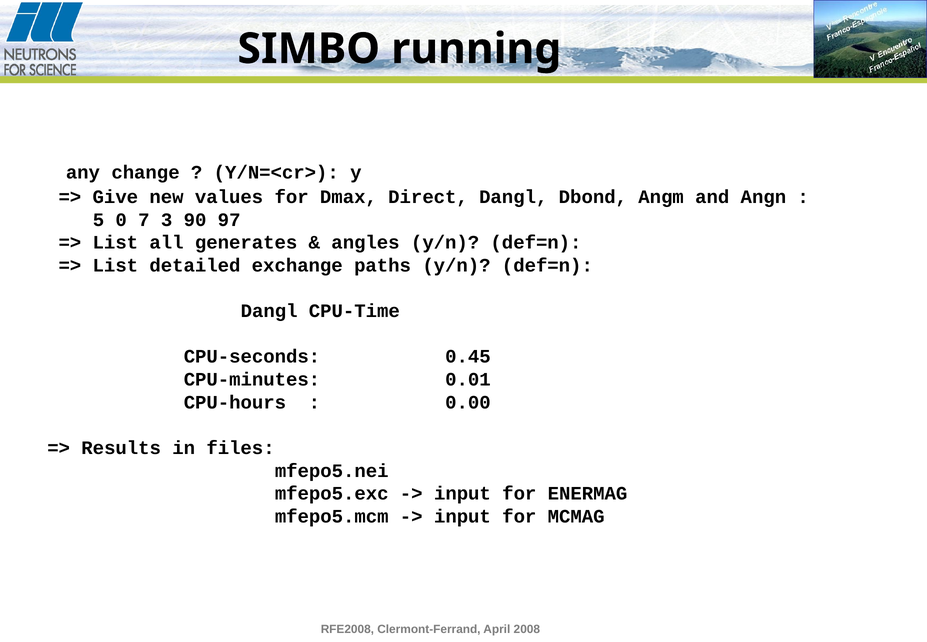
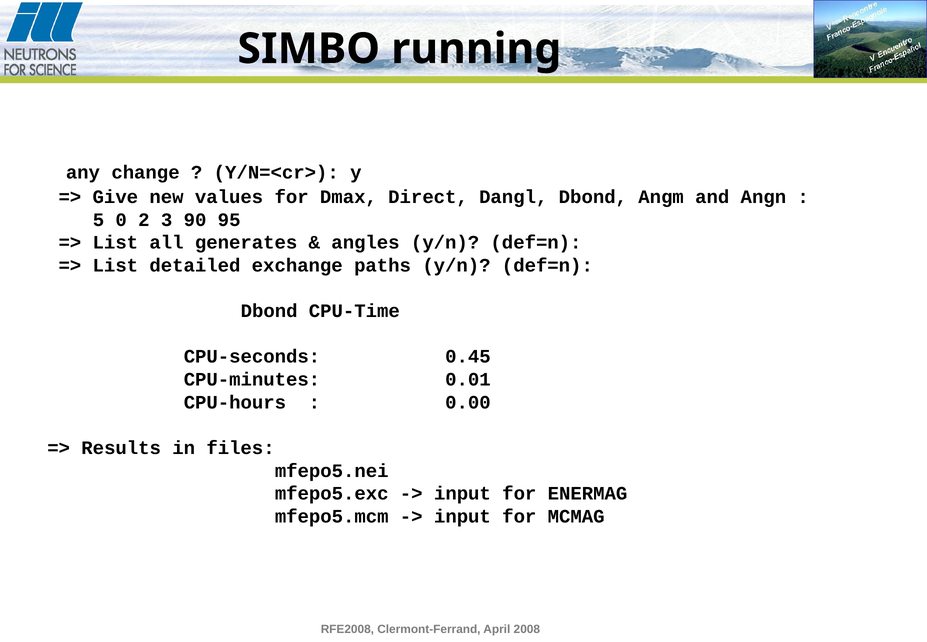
7: 7 -> 2
97: 97 -> 95
Dangl at (269, 311): Dangl -> Dbond
